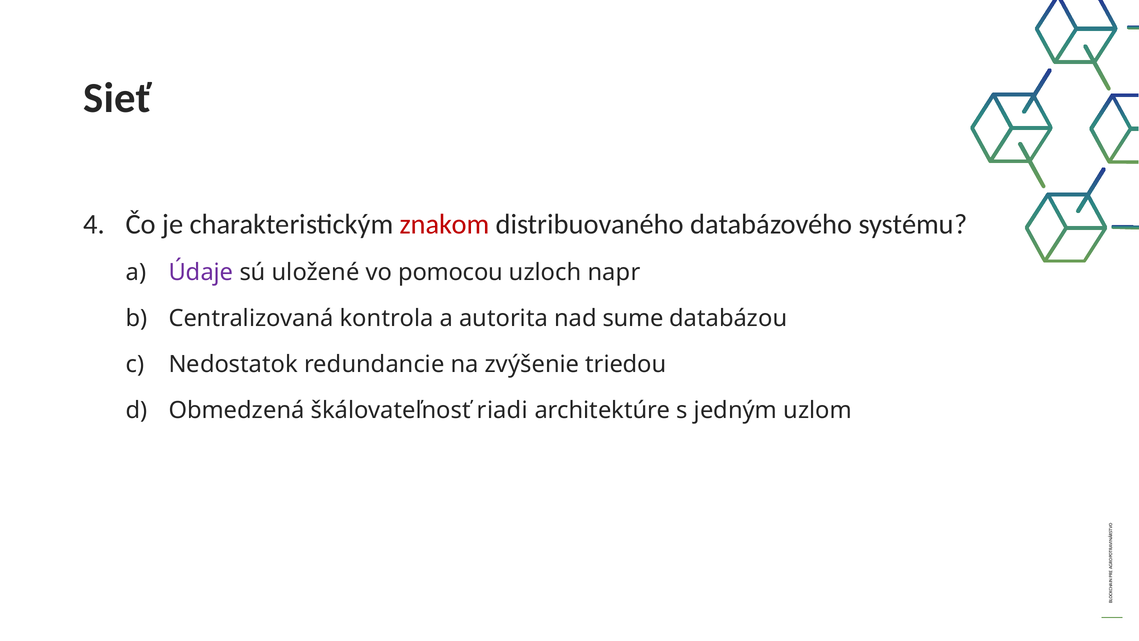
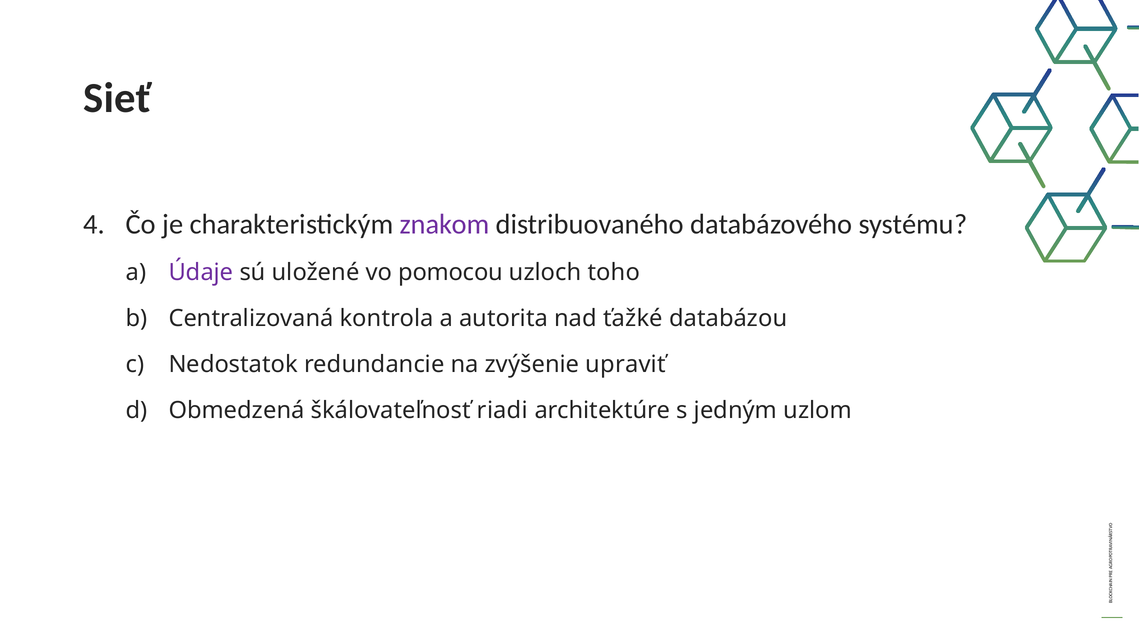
znakom colour: red -> purple
napr: napr -> toho
sume: sume -> ťažké
triedou: triedou -> upraviť
